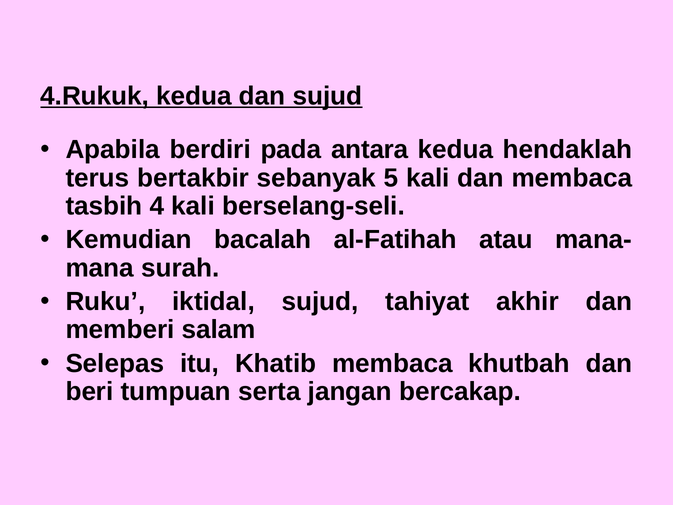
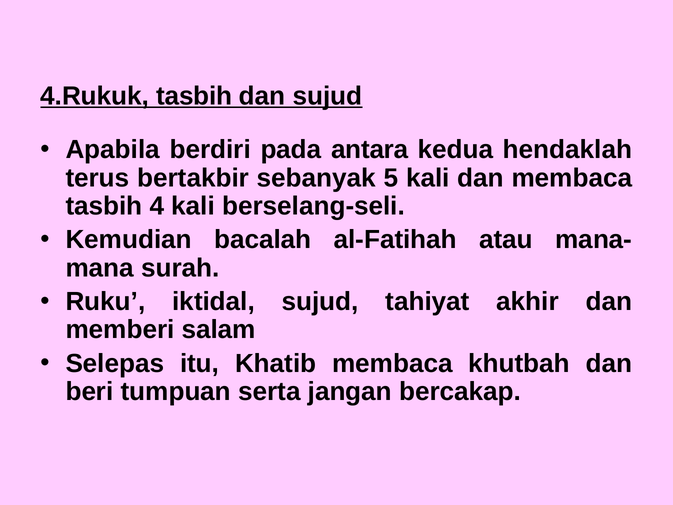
4.Rukuk kedua: kedua -> tasbih
